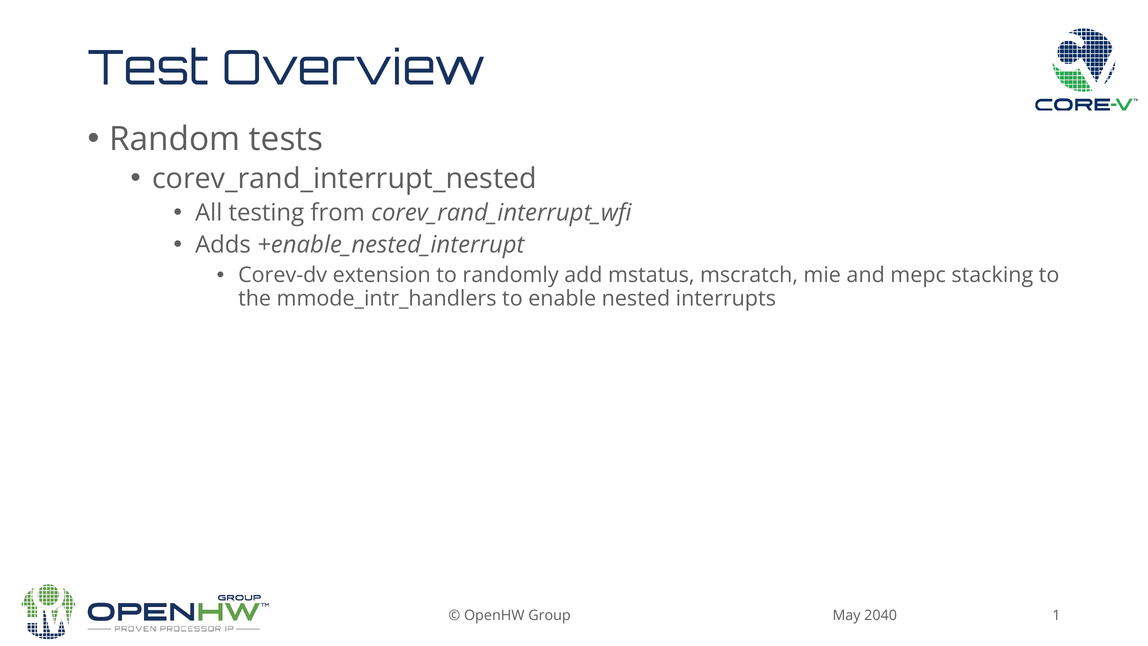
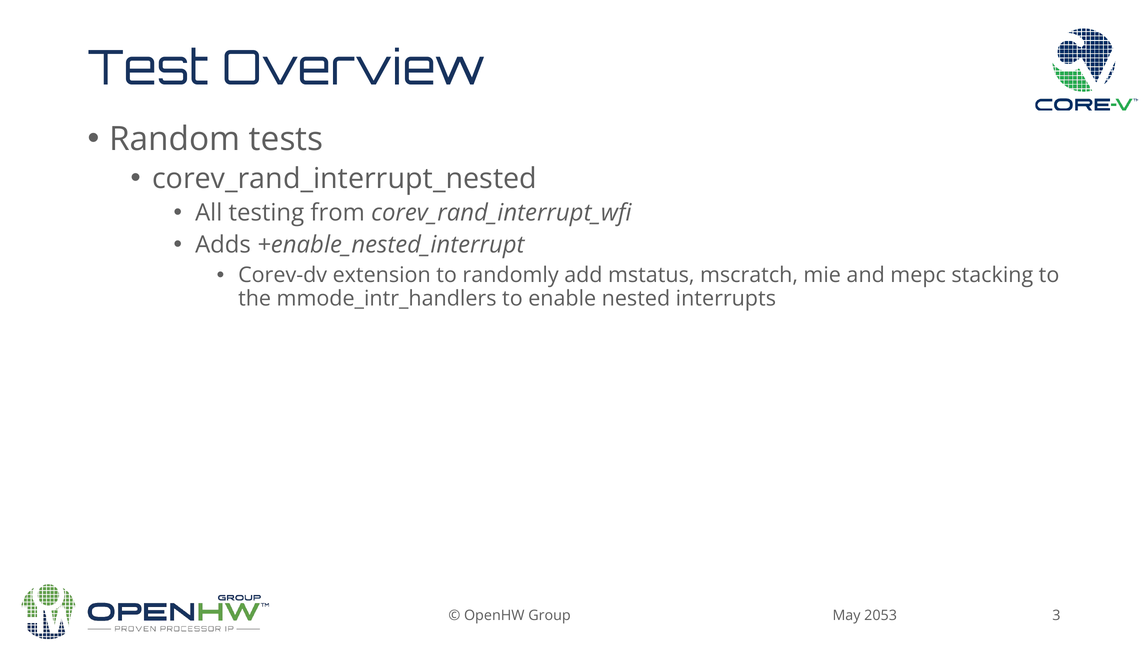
1: 1 -> 3
2040: 2040 -> 2053
